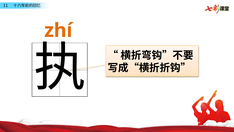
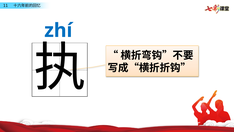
zhí colour: orange -> blue
